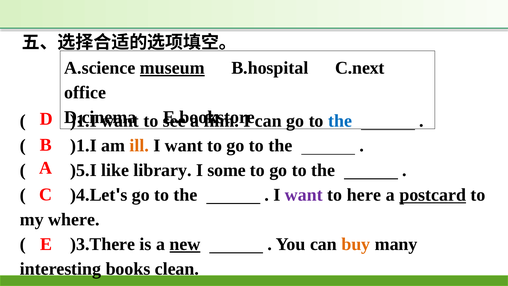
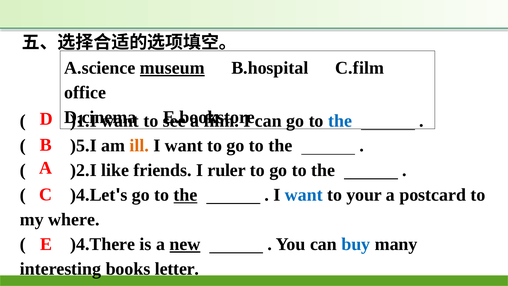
C.next: C.next -> C.film
)1.I at (84, 146): )1.I -> )5.I
)5.I: )5.I -> )2.I
library: library -> friends
some: some -> ruler
the at (186, 195) underline: none -> present
want at (304, 195) colour: purple -> blue
here: here -> your
postcard underline: present -> none
)3.There: )3.There -> )4.There
buy colour: orange -> blue
clean: clean -> letter
